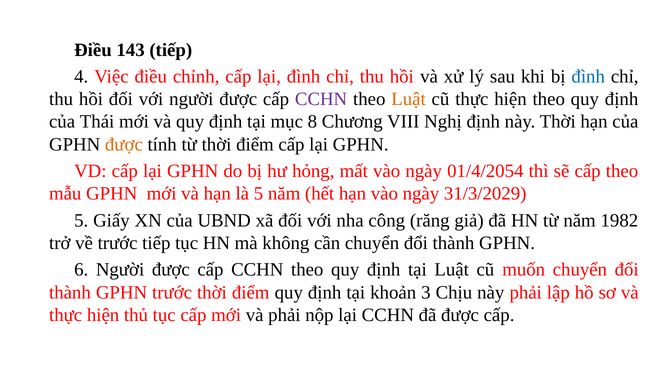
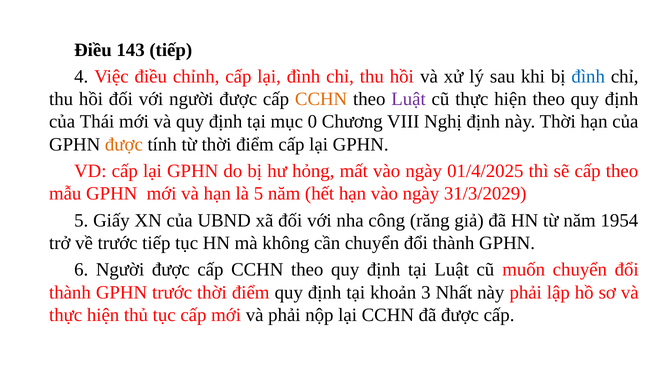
CCHN at (321, 99) colour: purple -> orange
Luật at (409, 99) colour: orange -> purple
8: 8 -> 0
01/4/2054: 01/4/2054 -> 01/4/2025
1982: 1982 -> 1954
Chịu: Chịu -> Nhất
